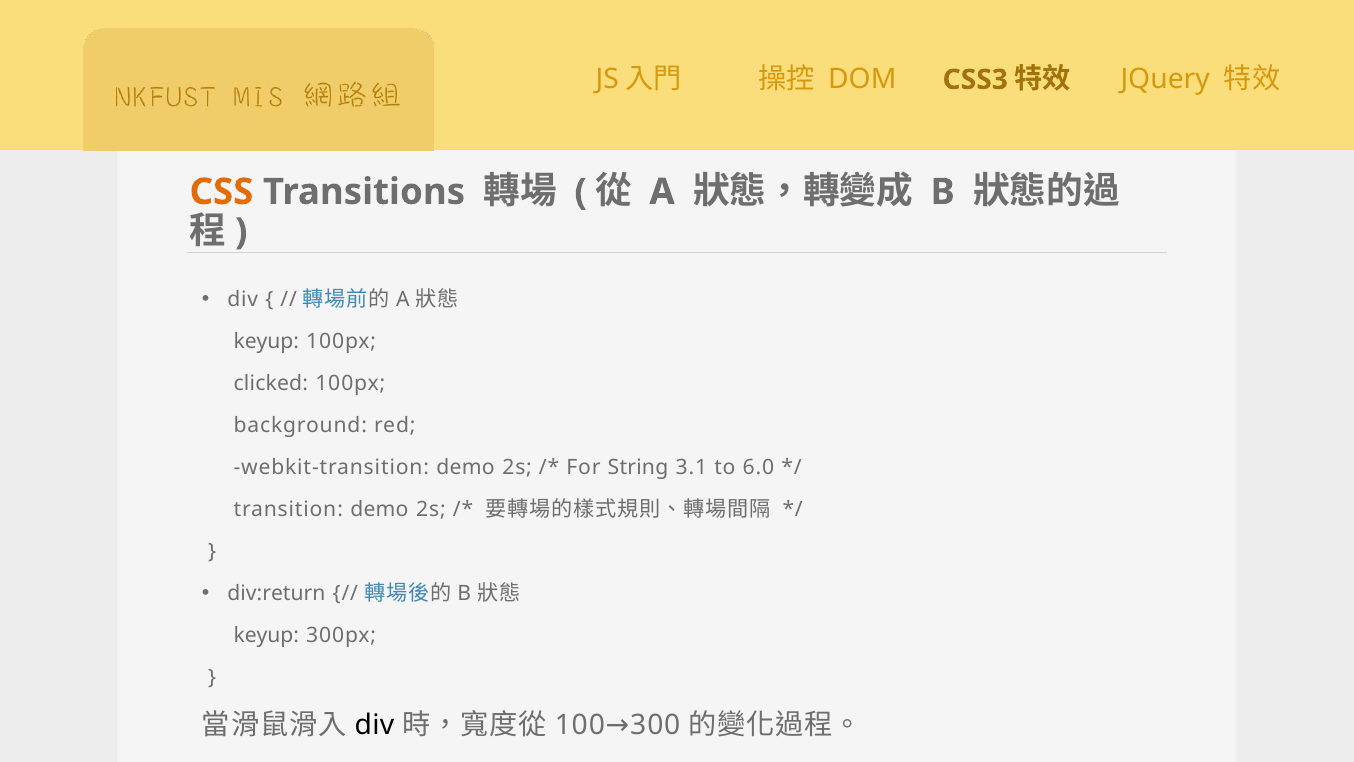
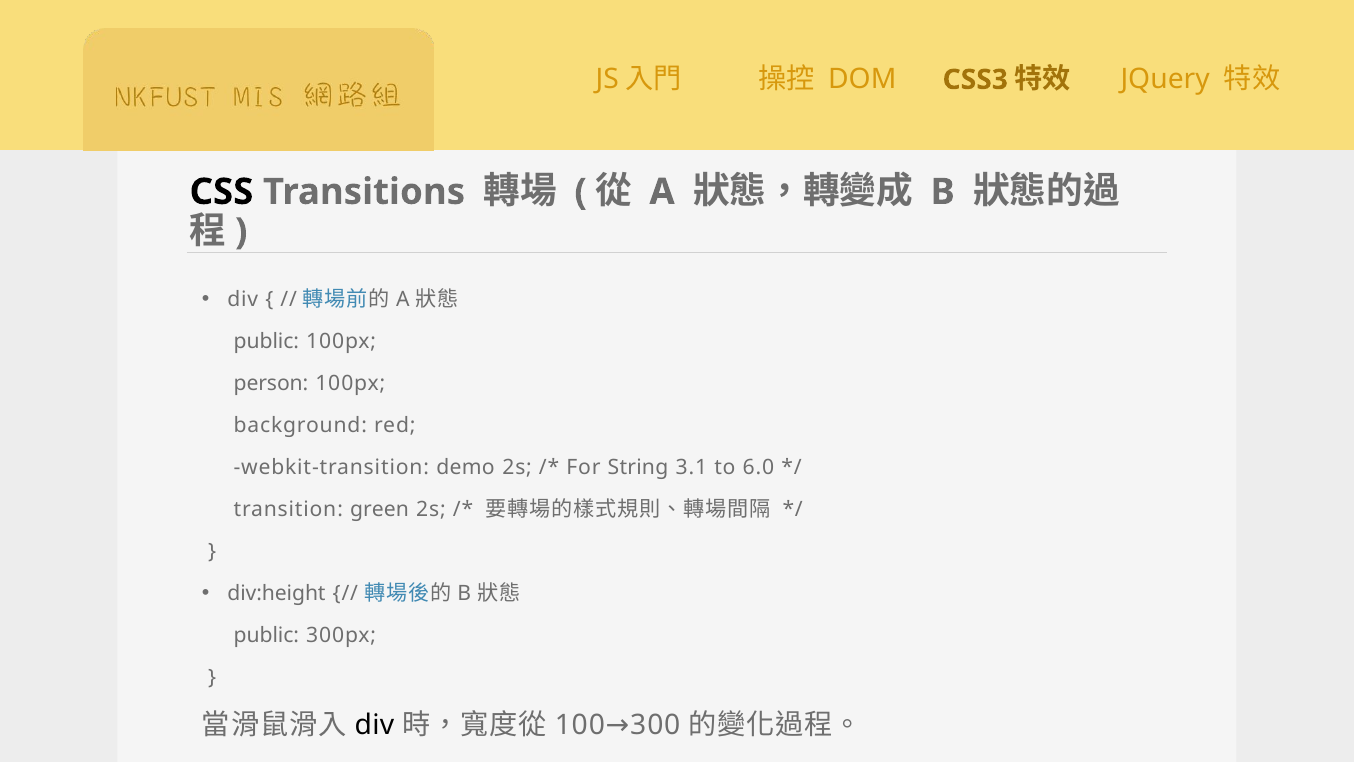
CSS colour: orange -> black
keyup at (266, 341): keyup -> public
clicked: clicked -> person
transition demo: demo -> green
div:return: div:return -> div:height
keyup at (266, 635): keyup -> public
